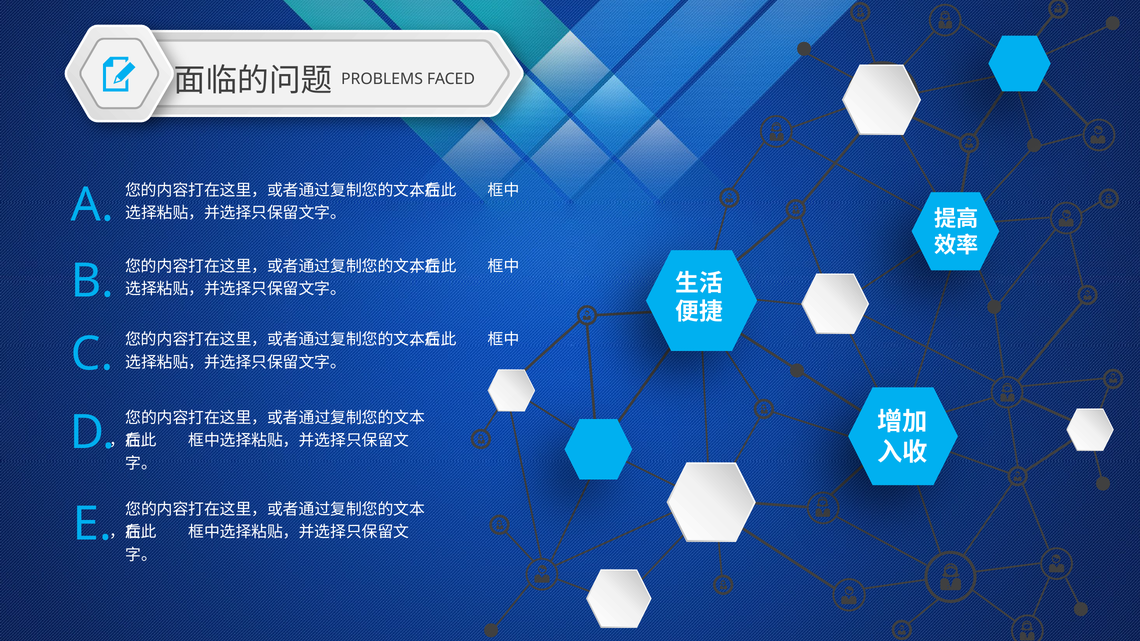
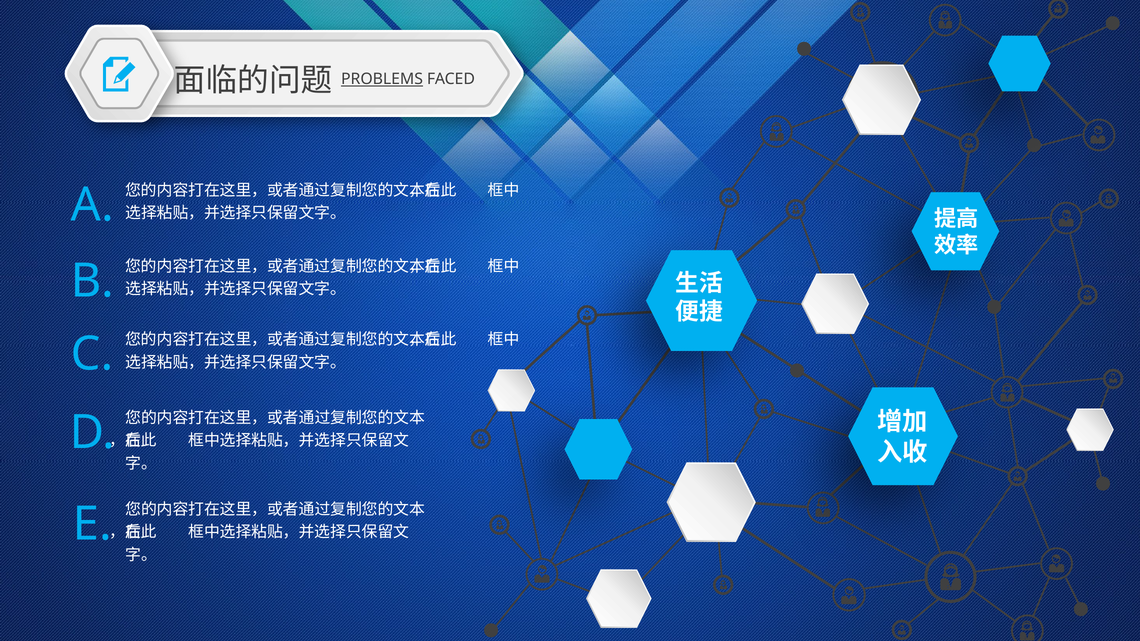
PROBLEMS underline: none -> present
